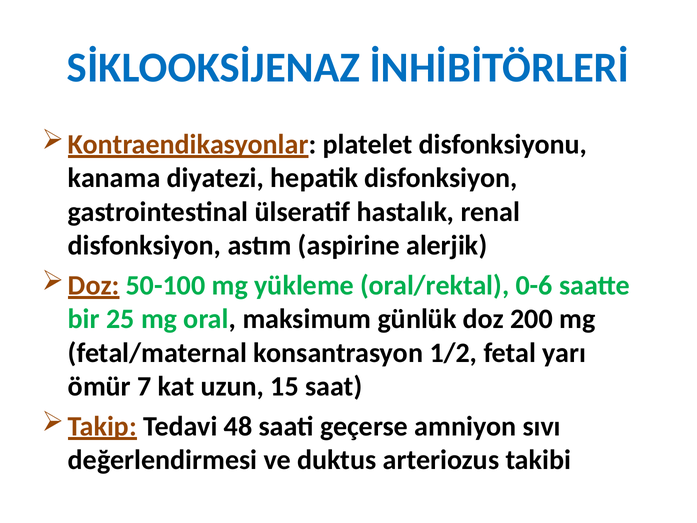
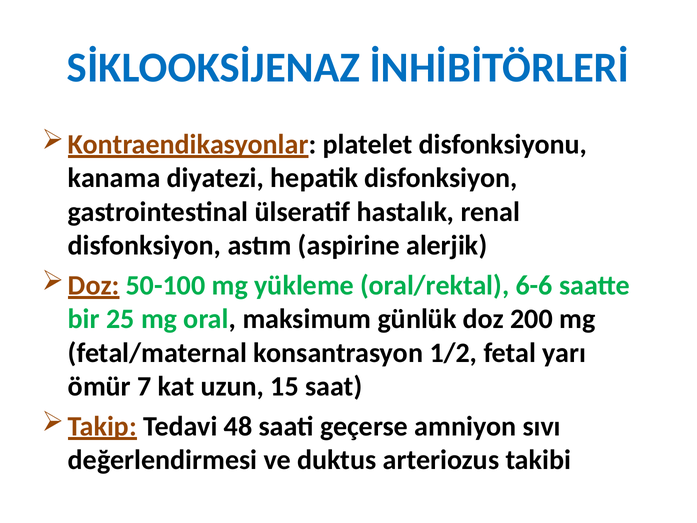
0-6: 0-6 -> 6-6
